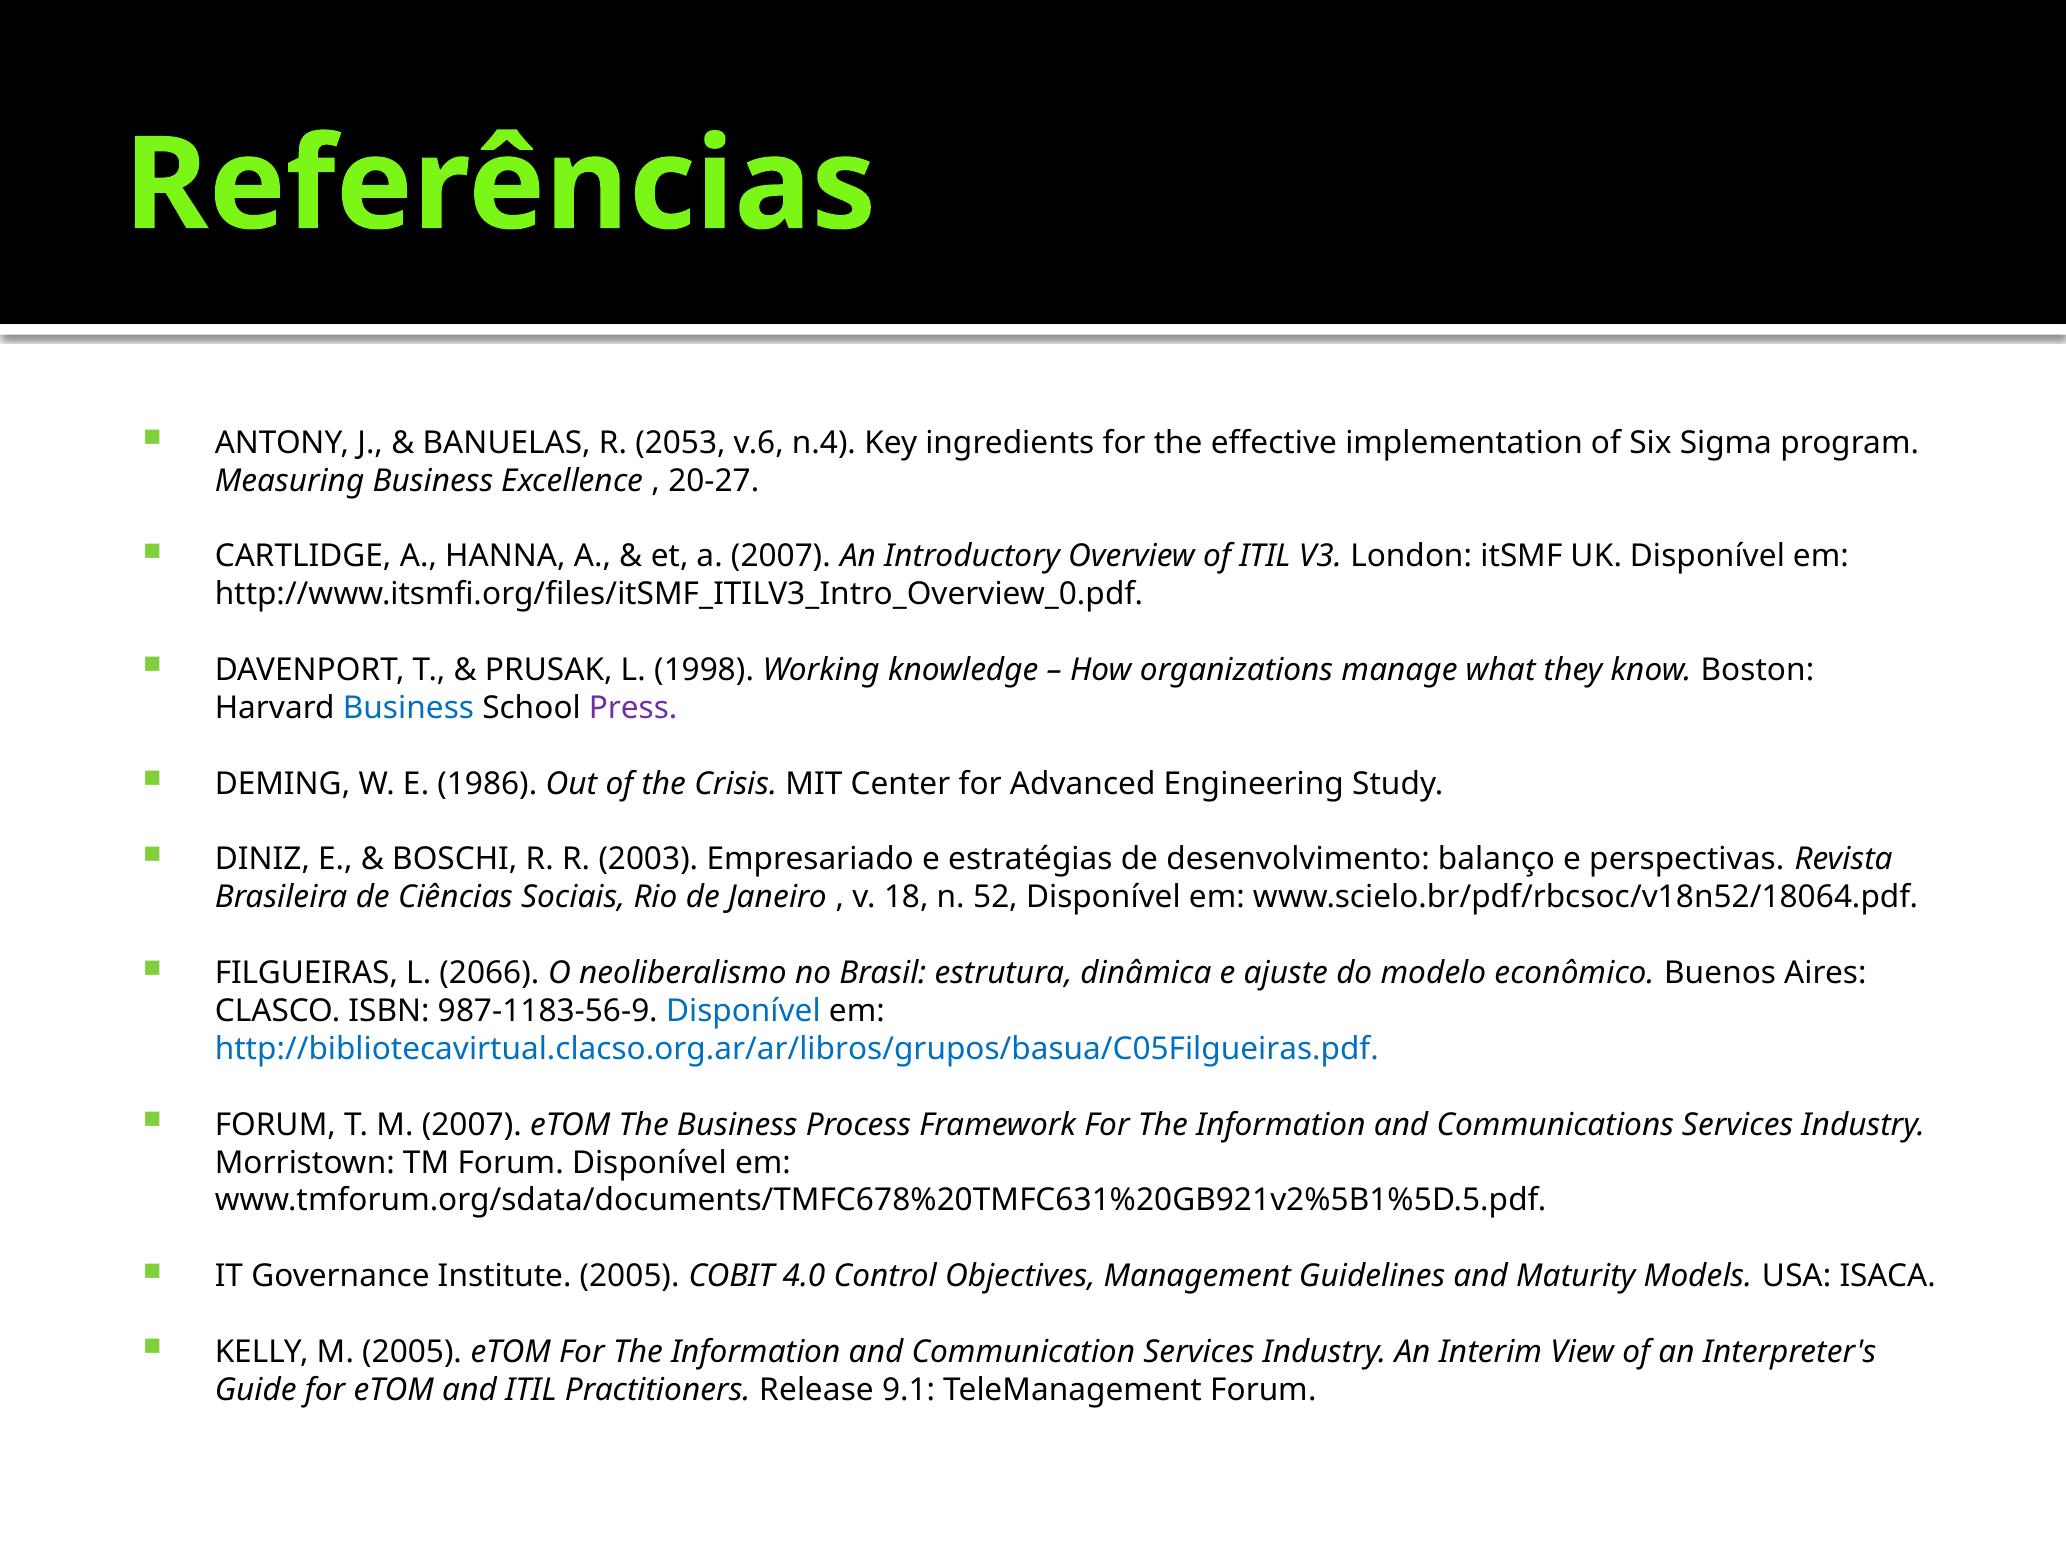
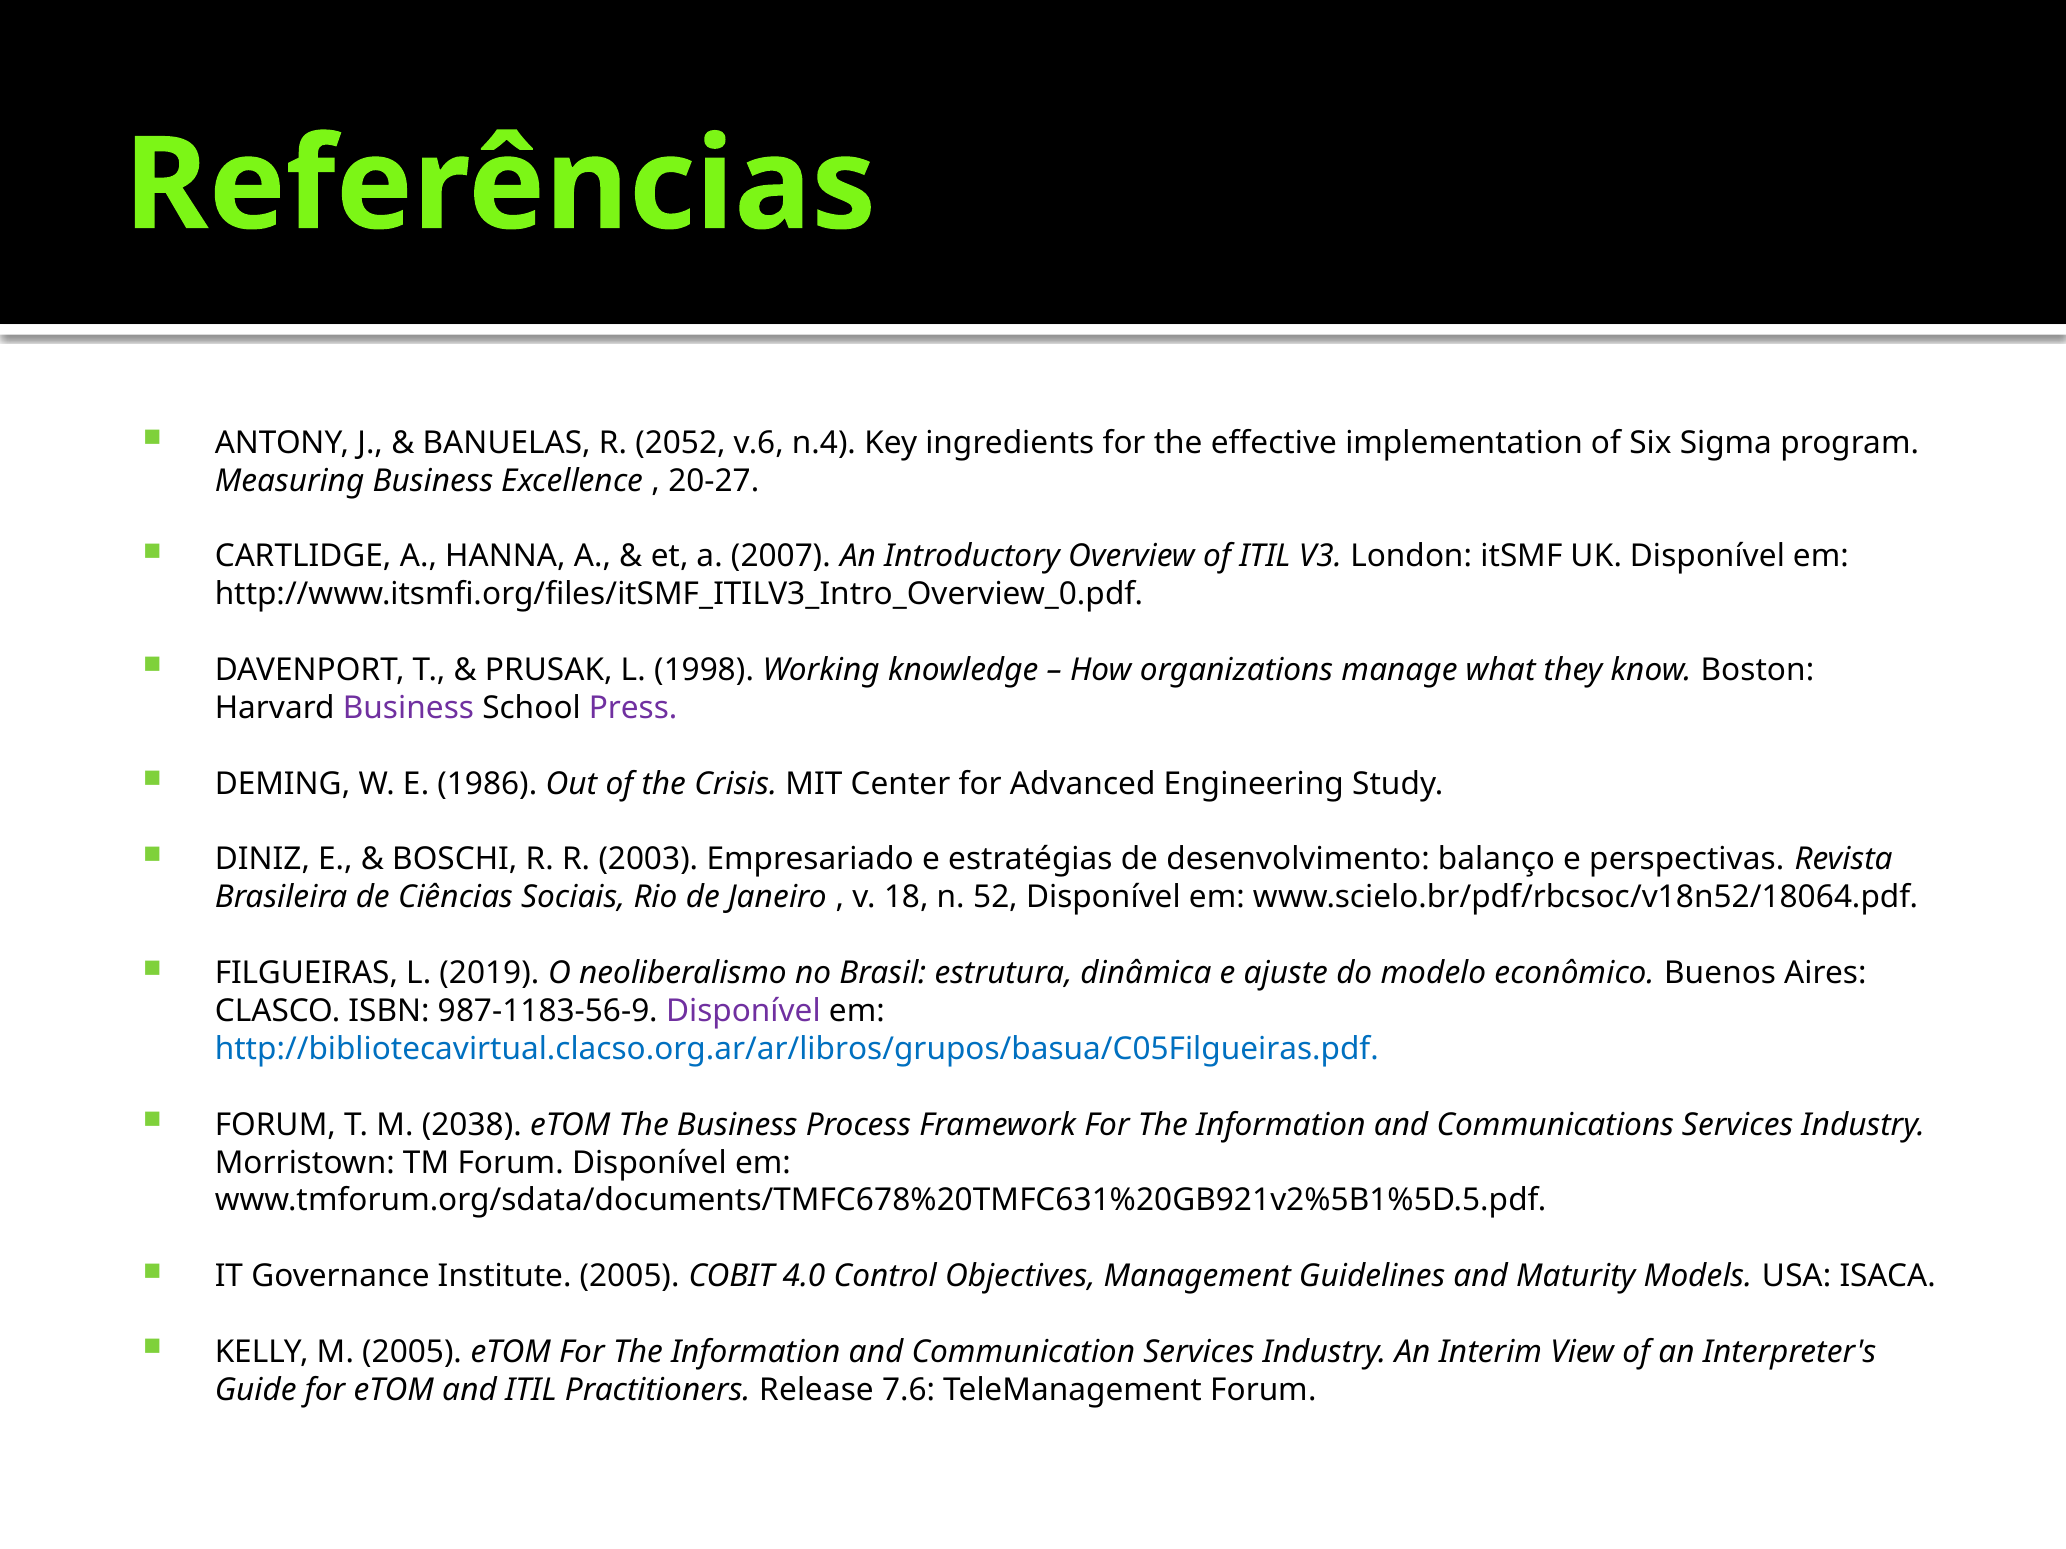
2053: 2053 -> 2052
Business at (408, 708) colour: blue -> purple
2066: 2066 -> 2019
Disponível at (743, 1011) colour: blue -> purple
M 2007: 2007 -> 2038
9.1: 9.1 -> 7.6
